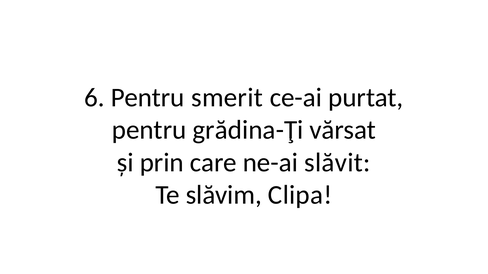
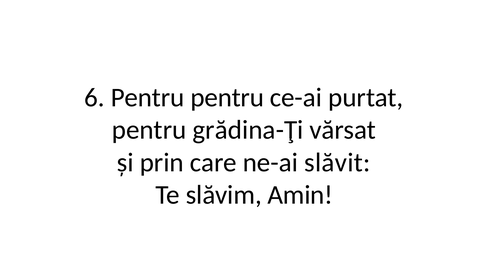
Pentru smerit: smerit -> pentru
Clipa: Clipa -> Amin
